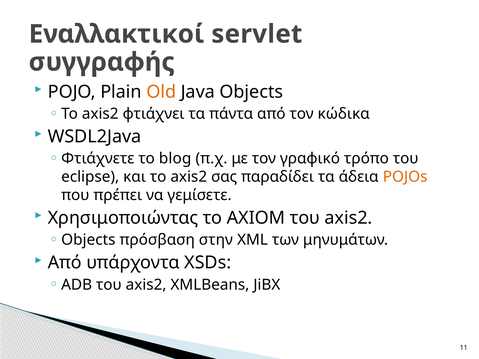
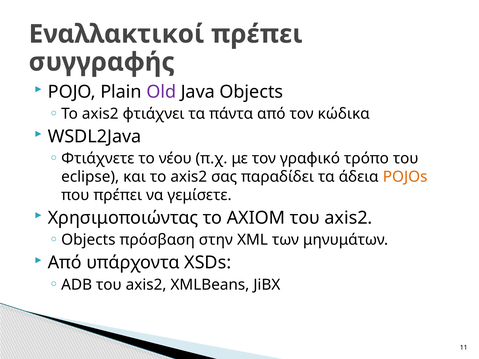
Εναλλακτικοί servlet: servlet -> πρέπει
Old colour: orange -> purple
blog: blog -> νέου
